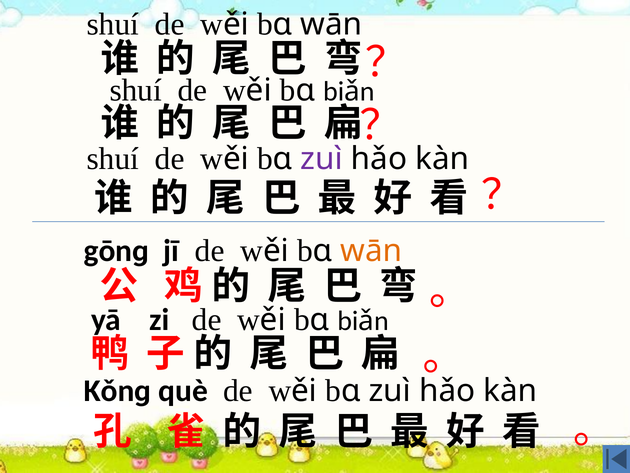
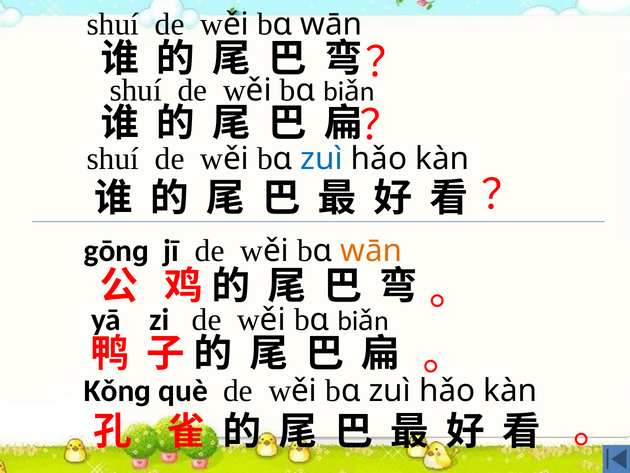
zuì at (322, 158) colour: purple -> blue
